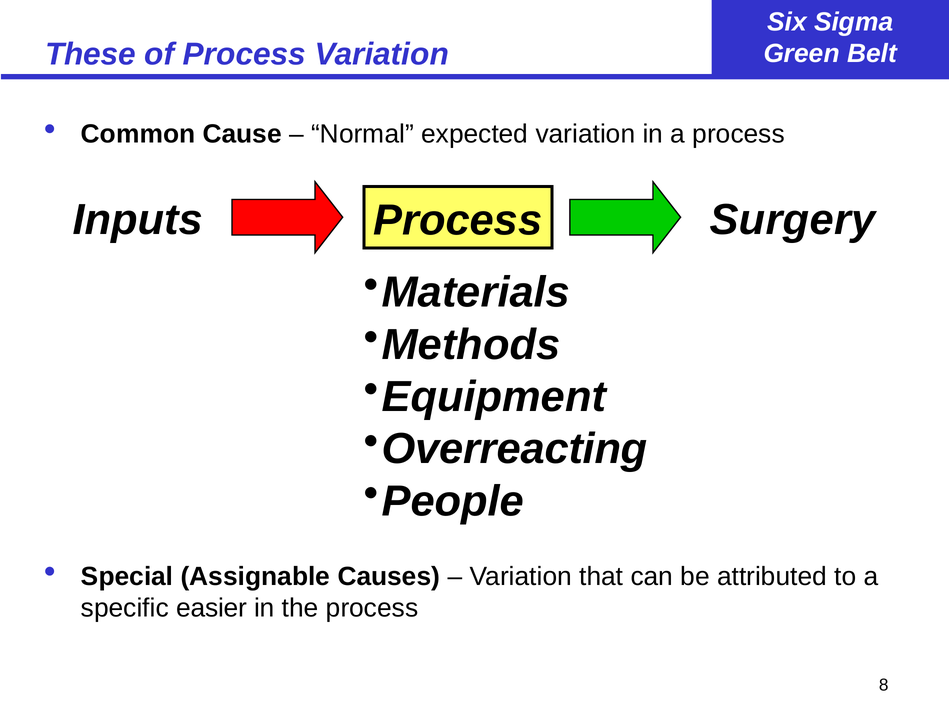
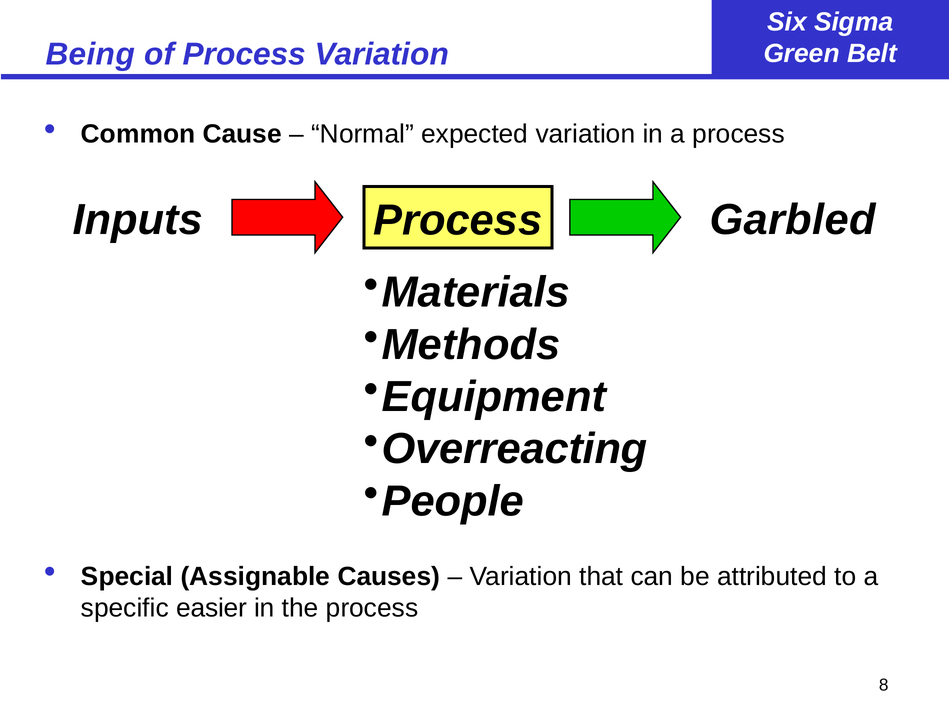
These: These -> Being
Surgery: Surgery -> Garbled
